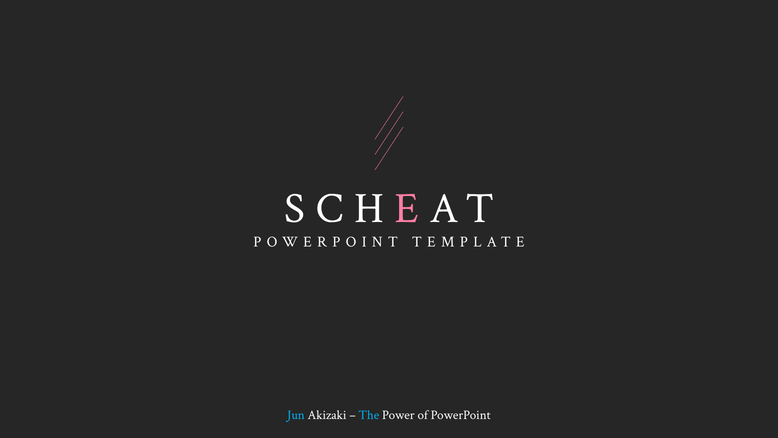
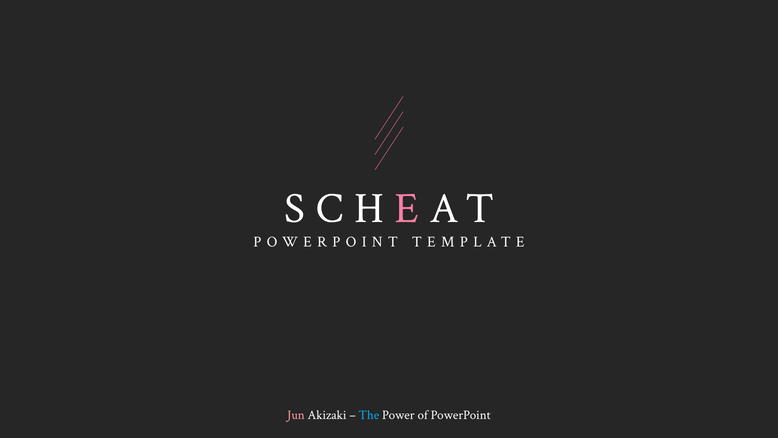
Jun colour: light blue -> pink
